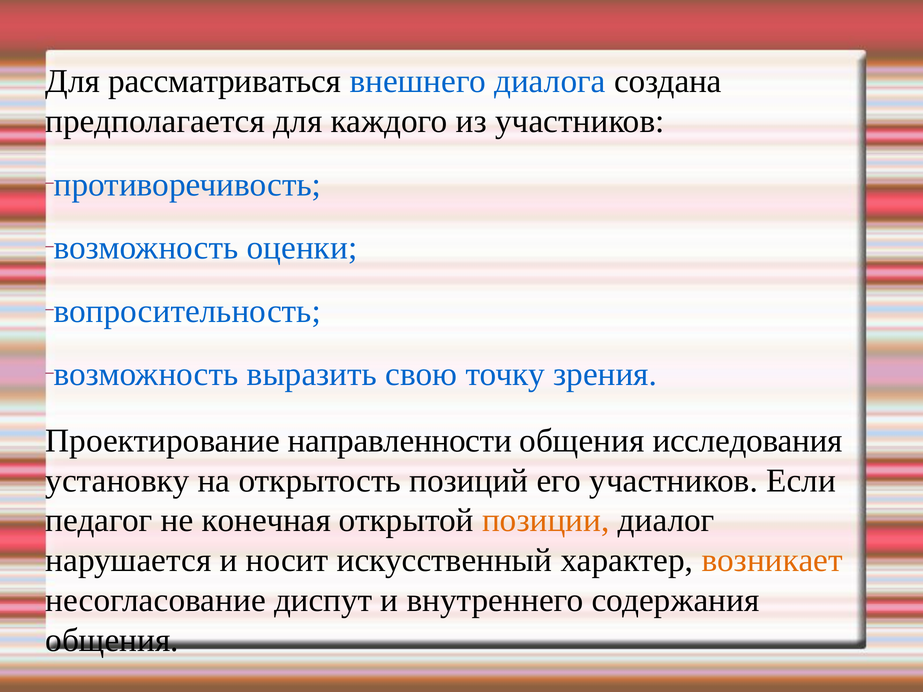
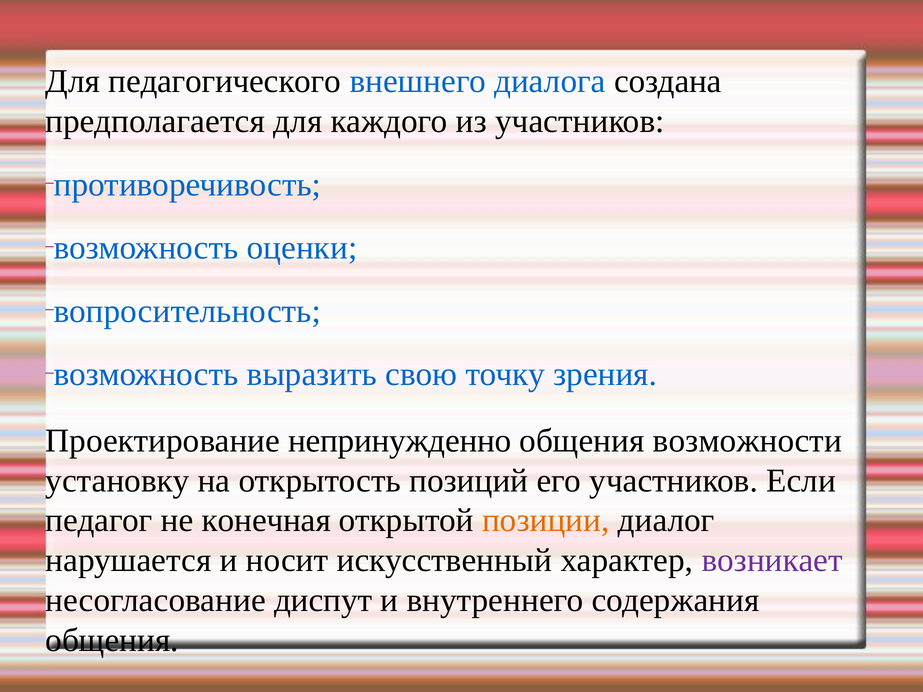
рассматриваться: рассматриваться -> педагогического
направленности: направленности -> непринужденно
исследования: исследования -> возможности
возникает colour: orange -> purple
